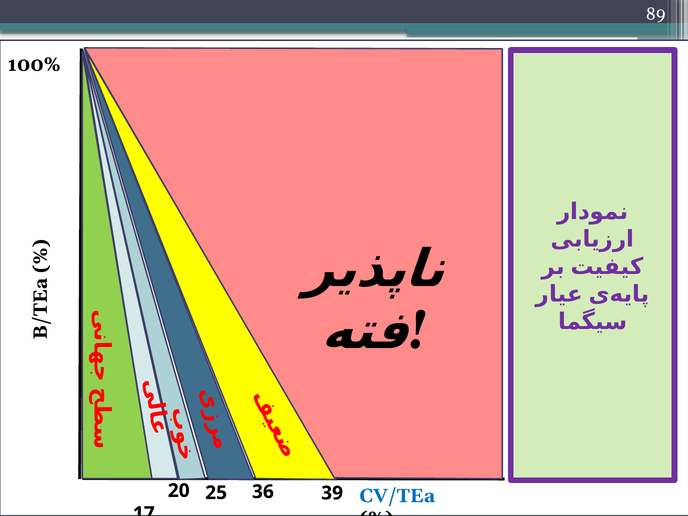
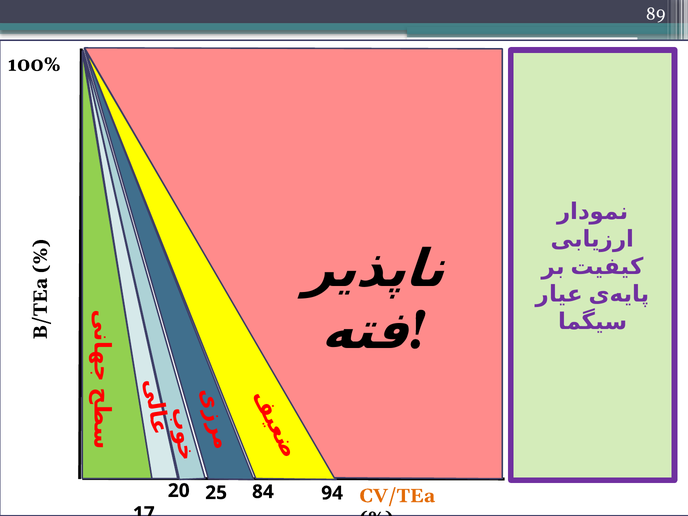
36: 36 -> 84
CV/TEa colour: blue -> orange
39: 39 -> 94
